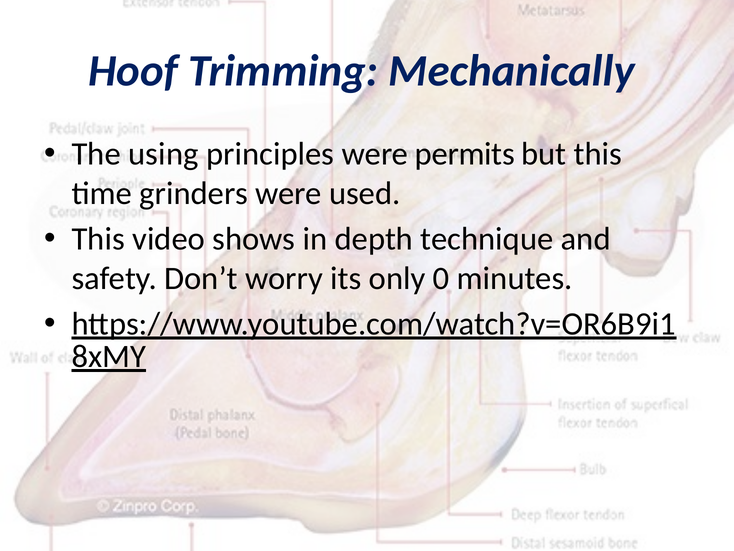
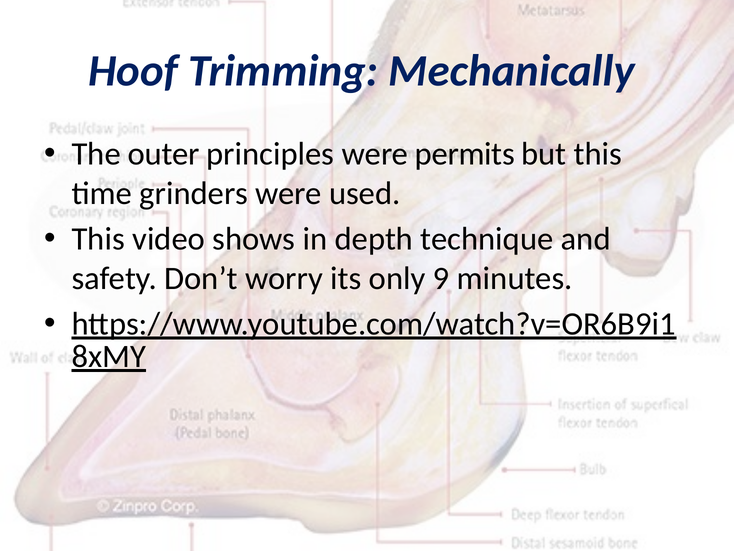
using: using -> outer
0: 0 -> 9
